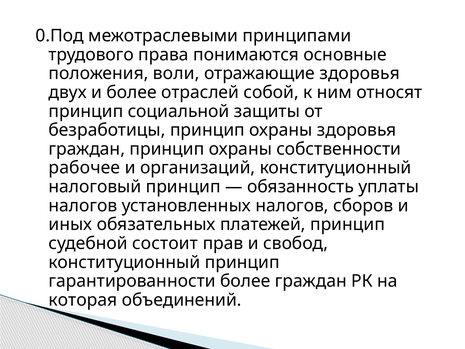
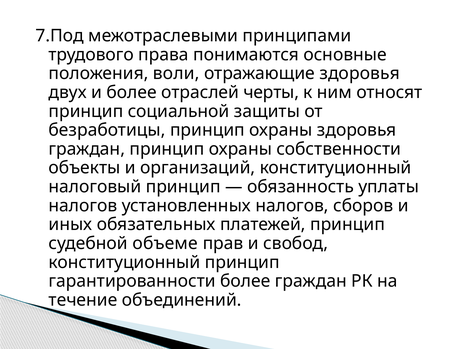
0.Под: 0.Под -> 7.Под
собой: собой -> черты
рабочее: рабочее -> объекты
состоит: состоит -> объеме
которая: которая -> течение
